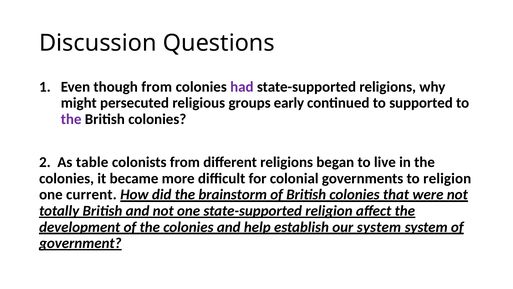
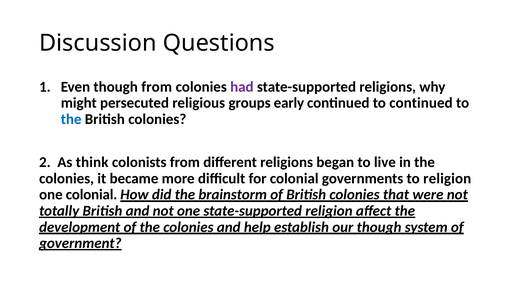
to supported: supported -> continued
the at (71, 119) colour: purple -> blue
table: table -> think
one current: current -> colonial
our system: system -> though
